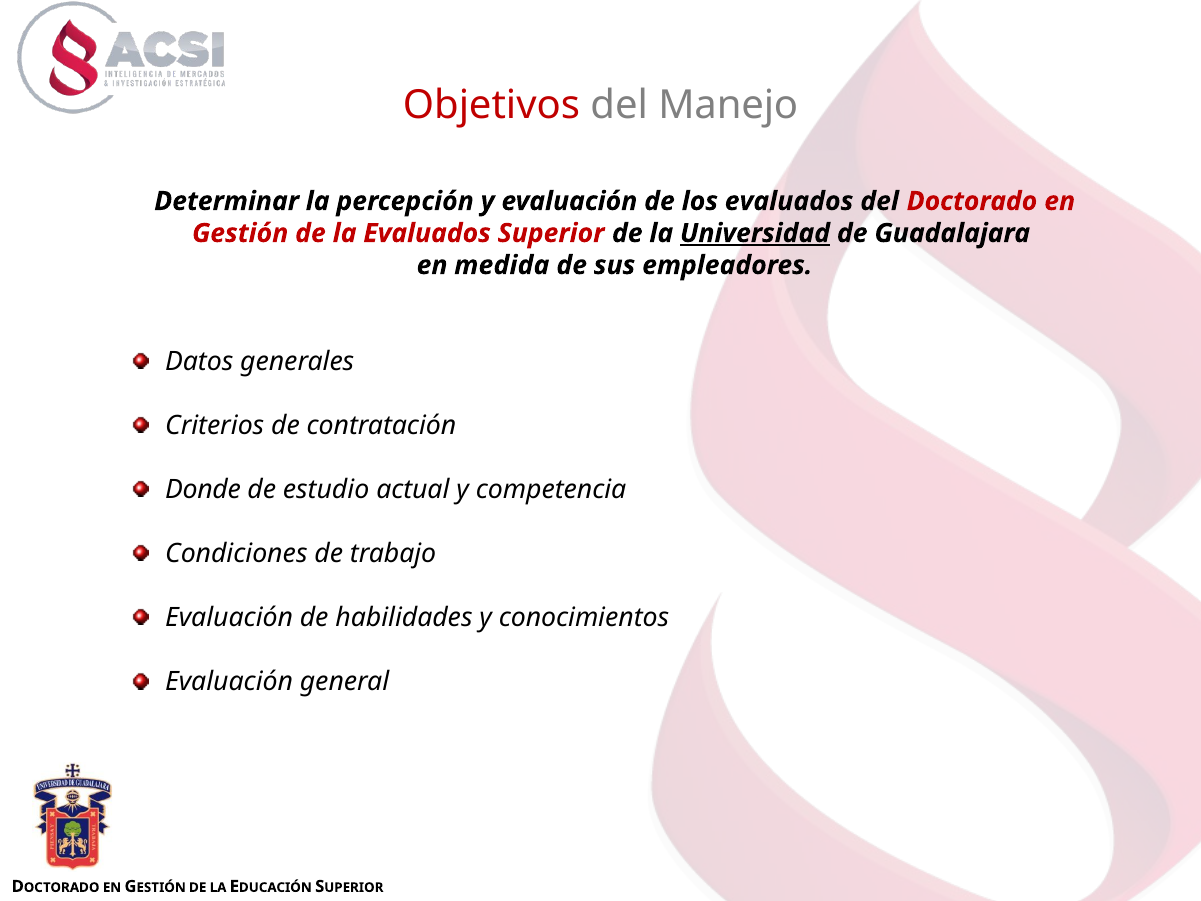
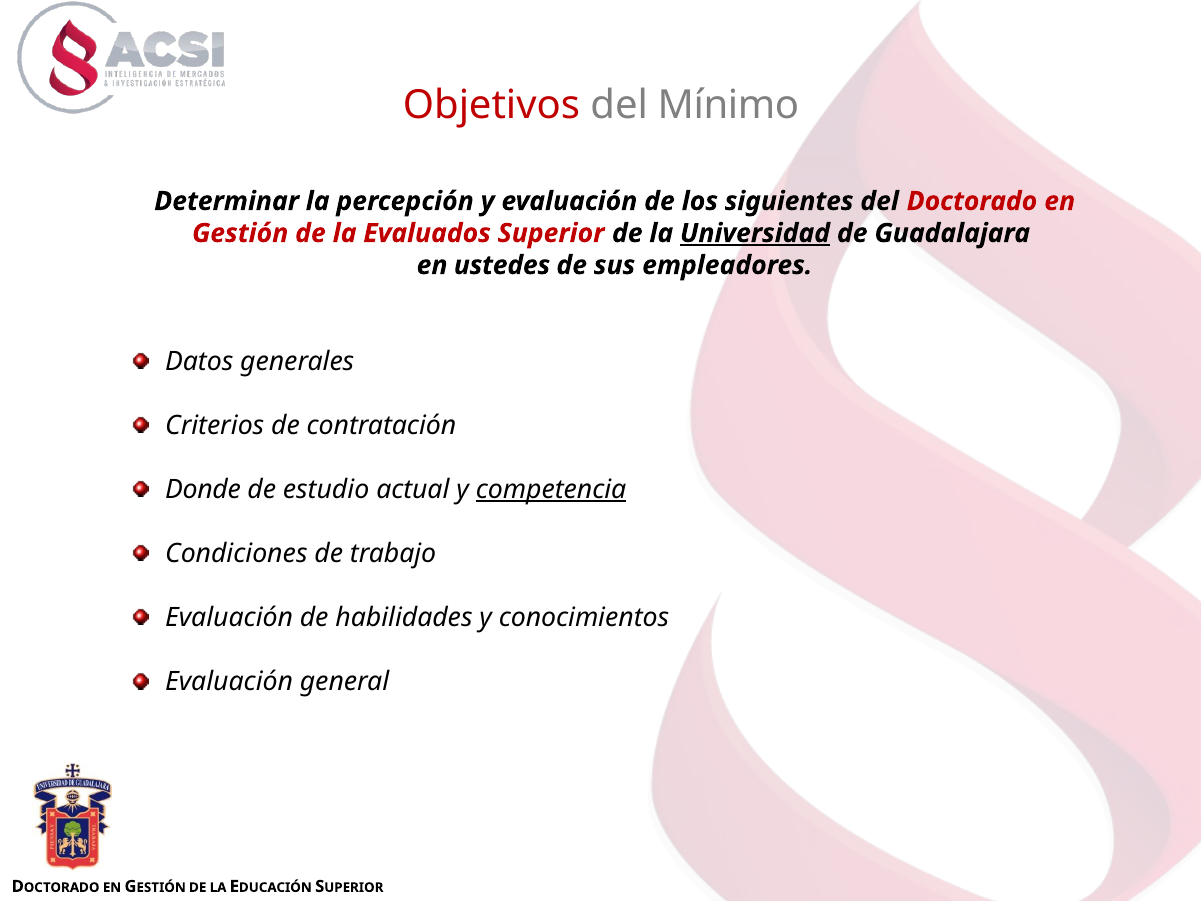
Manejo: Manejo -> Mínimo
los evaluados: evaluados -> siguientes
medida: medida -> ustedes
competencia underline: none -> present
